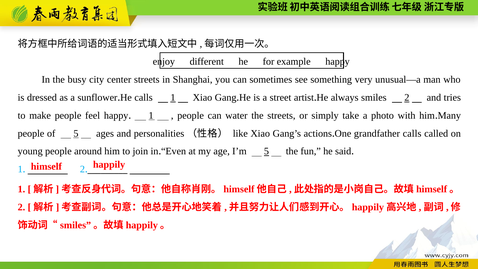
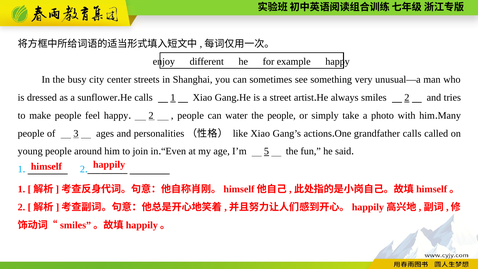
1 at (151, 115): 1 -> 2
the streets: streets -> people
of 5: 5 -> 3
